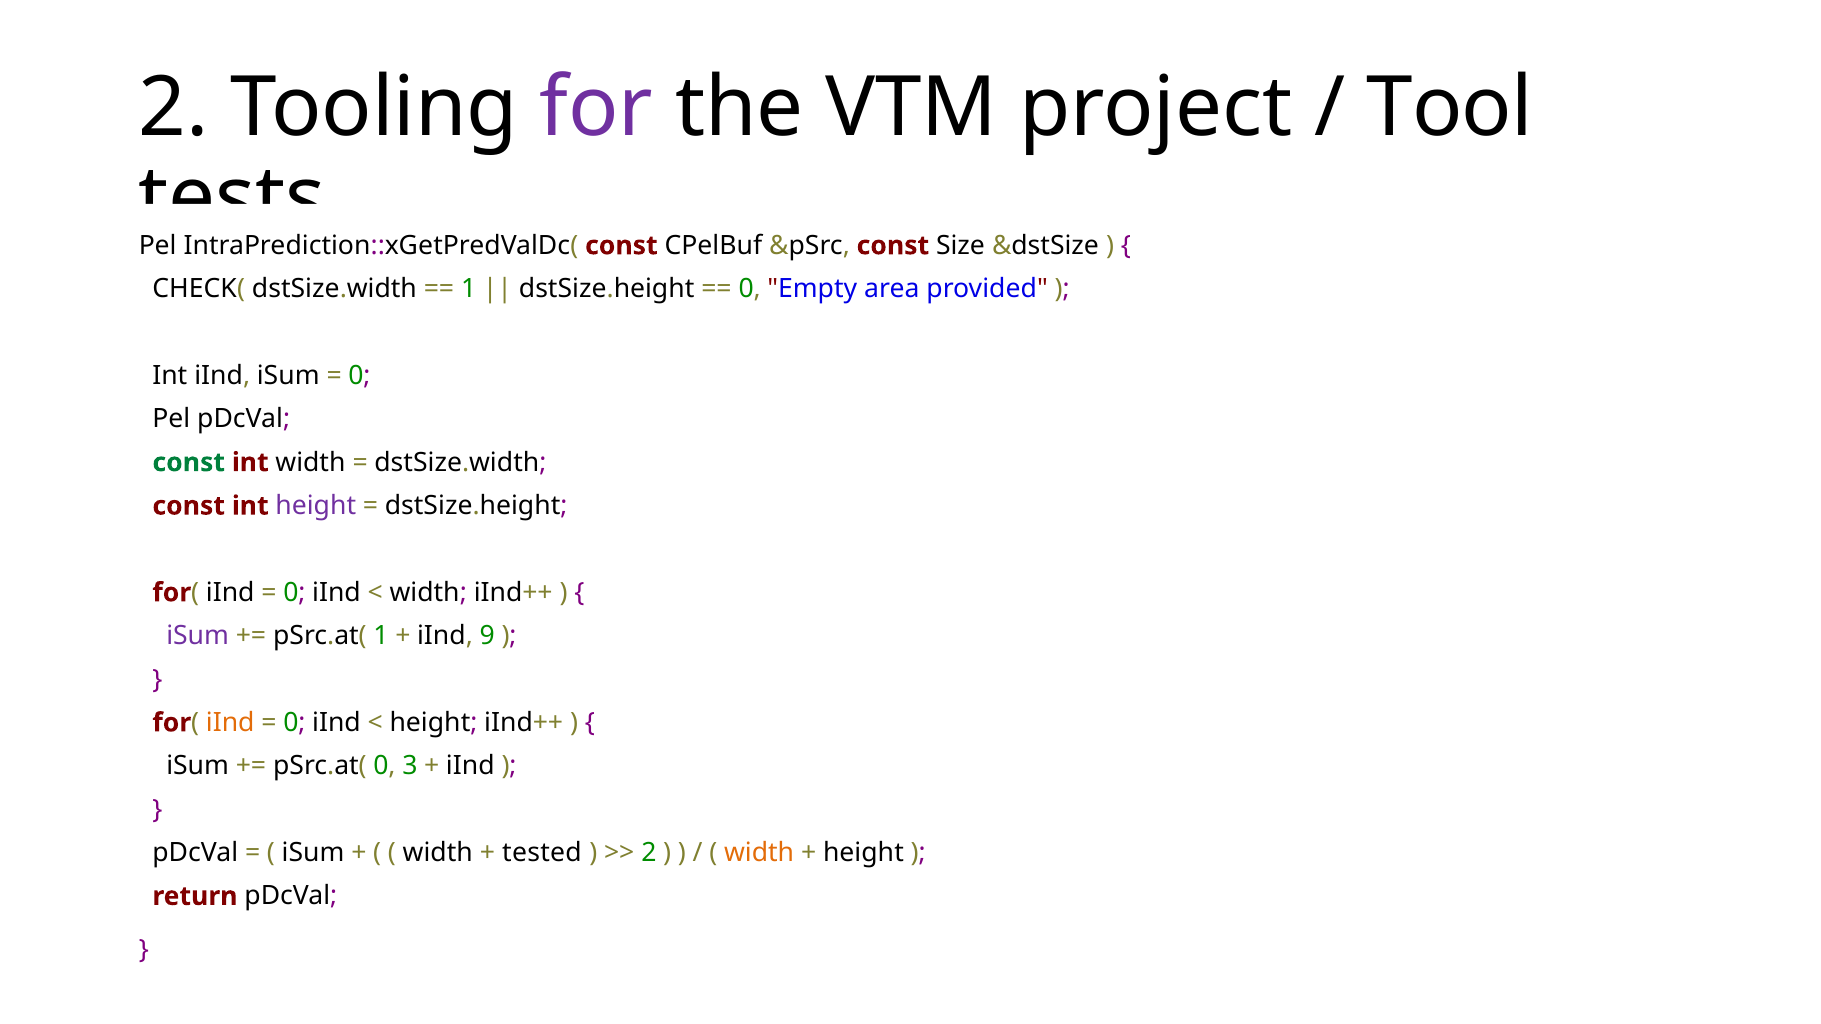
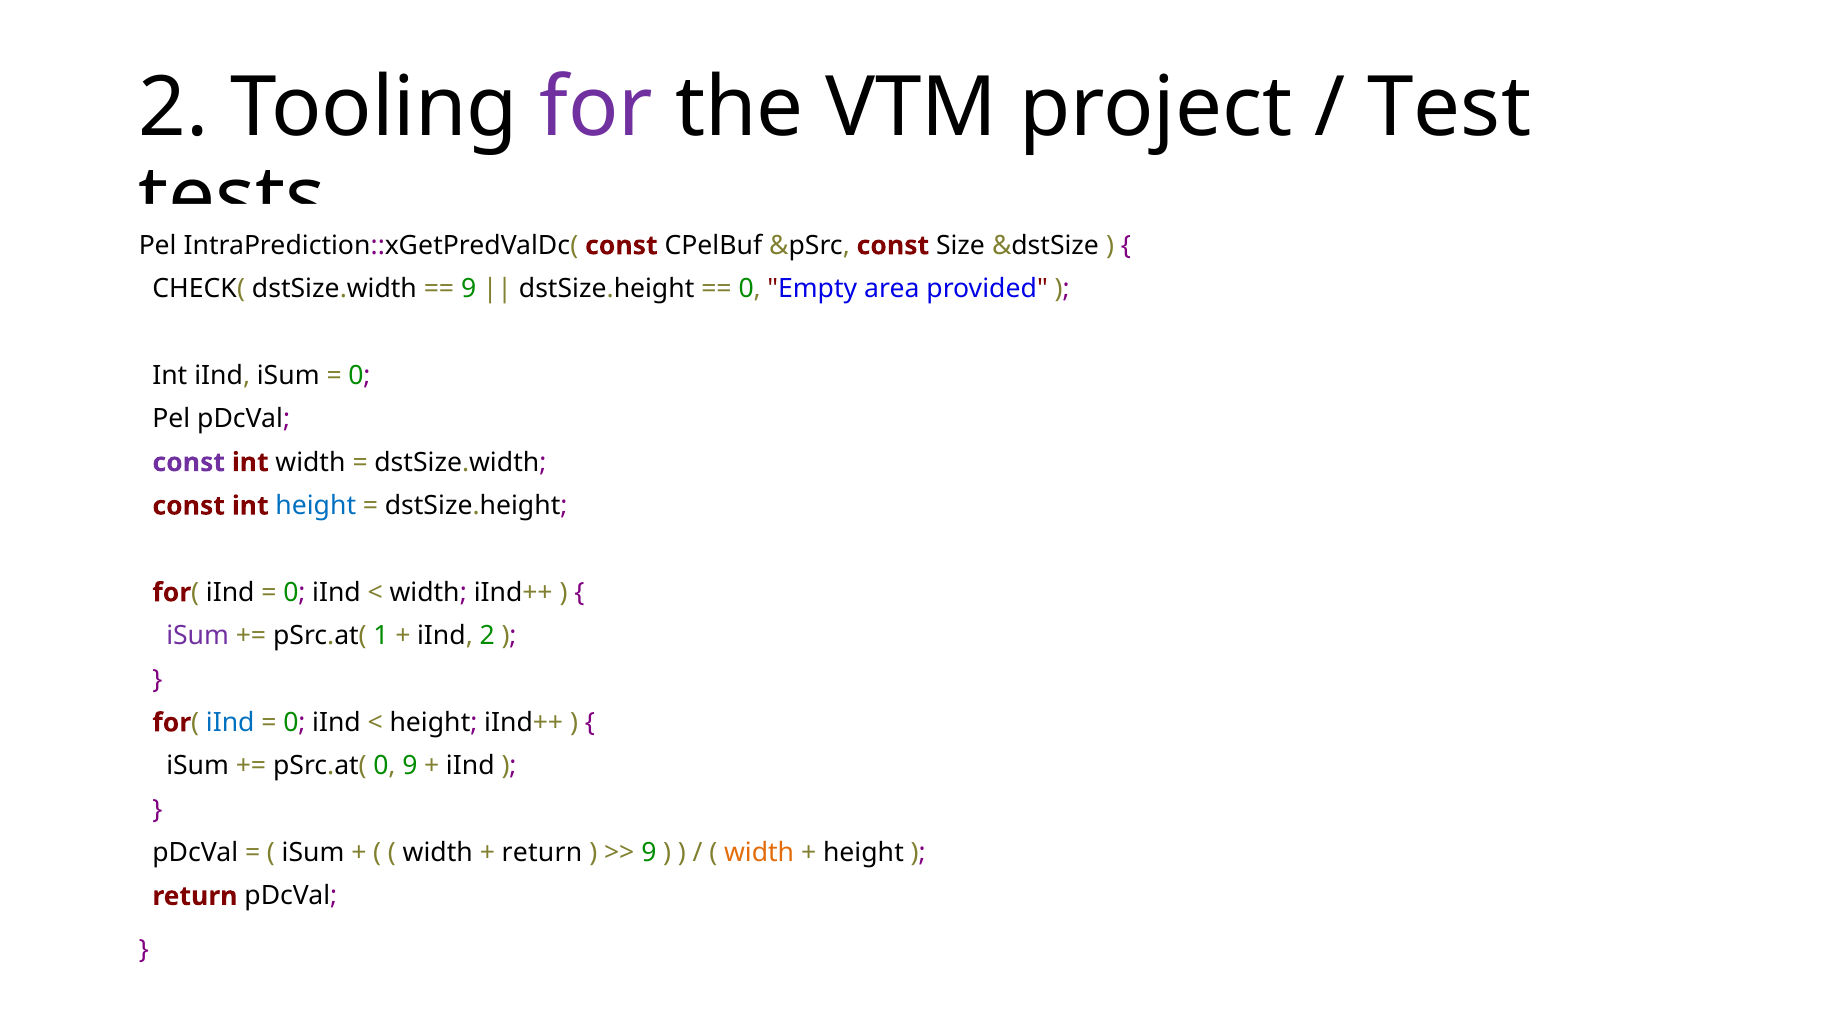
Tool: Tool -> Test
1 at (469, 289): 1 -> 9
const at (189, 463) colour: green -> purple
height at (316, 506) colour: purple -> blue
iInd 9: 9 -> 2
iInd at (230, 723) colour: orange -> blue
0 3: 3 -> 9
tested at (542, 853): tested -> return
2 at (649, 853): 2 -> 9
